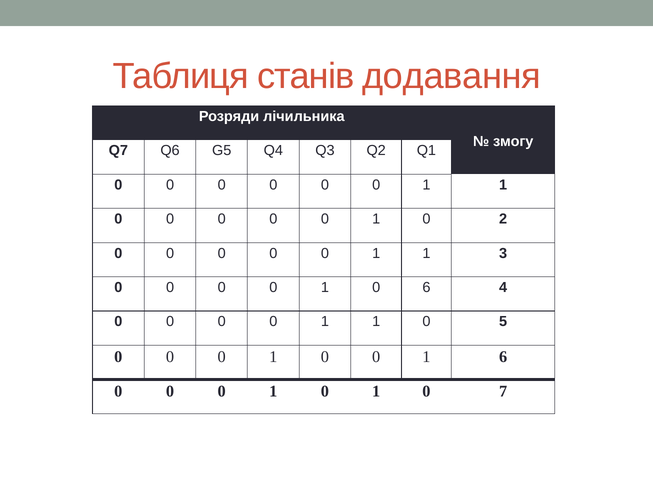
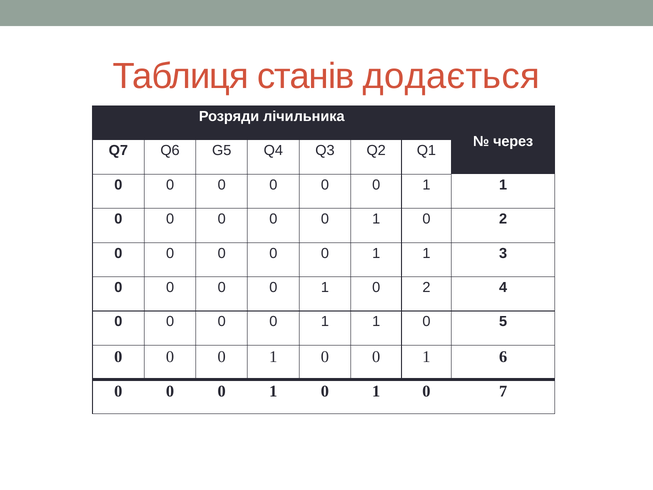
додавання: додавання -> додається
змогу: змогу -> через
6 at (426, 287): 6 -> 2
